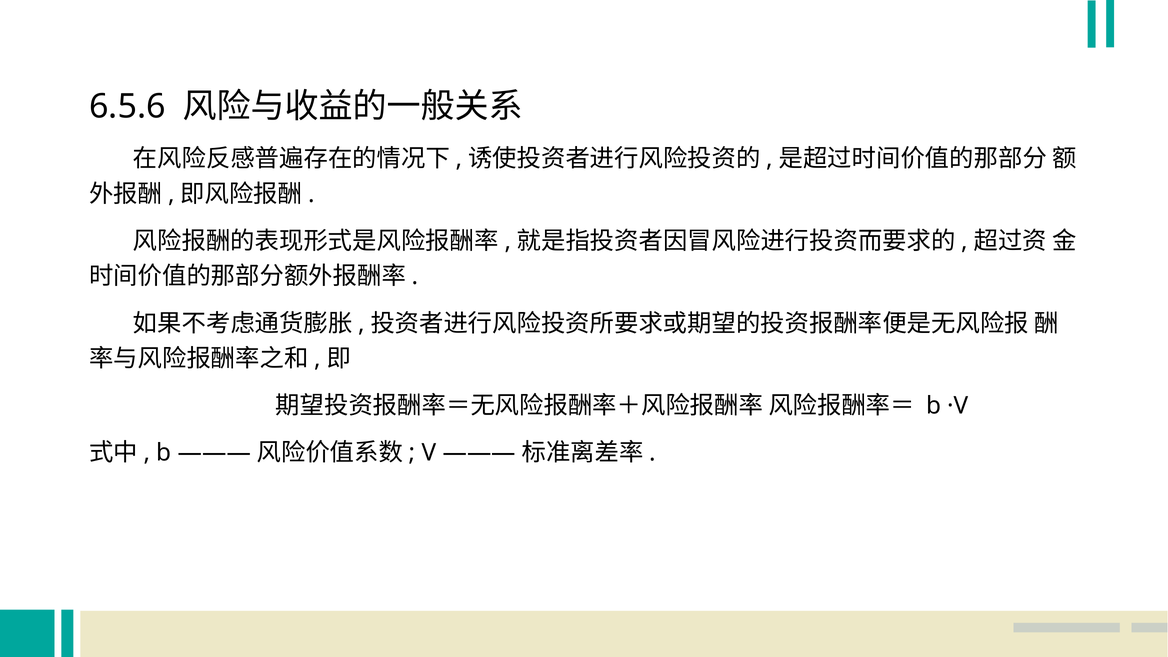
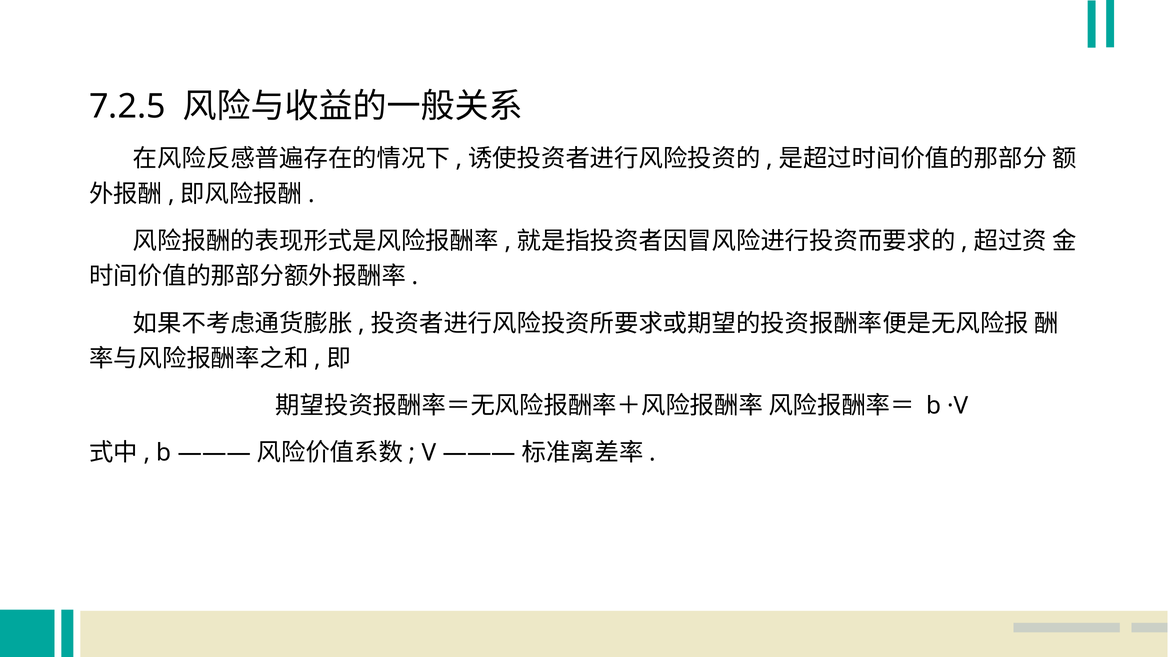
6.5.6: 6.5.6 -> 7.2.5
